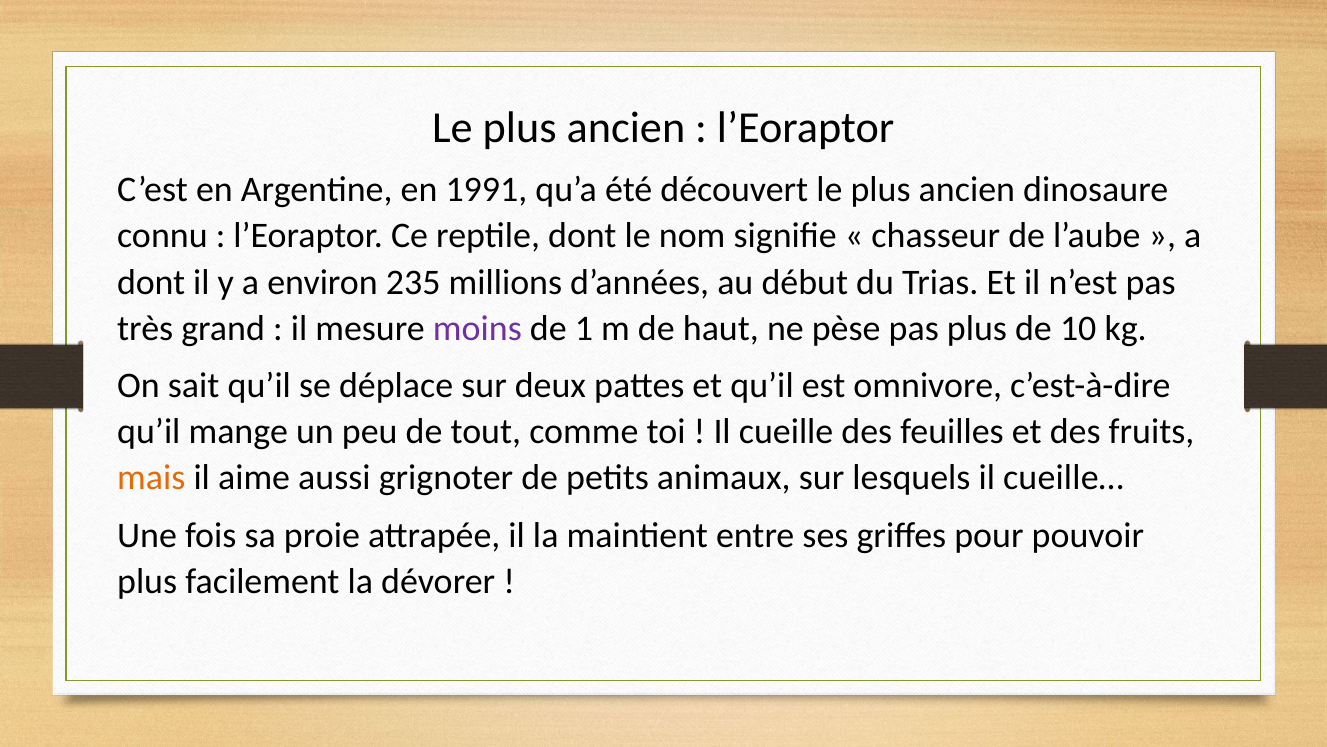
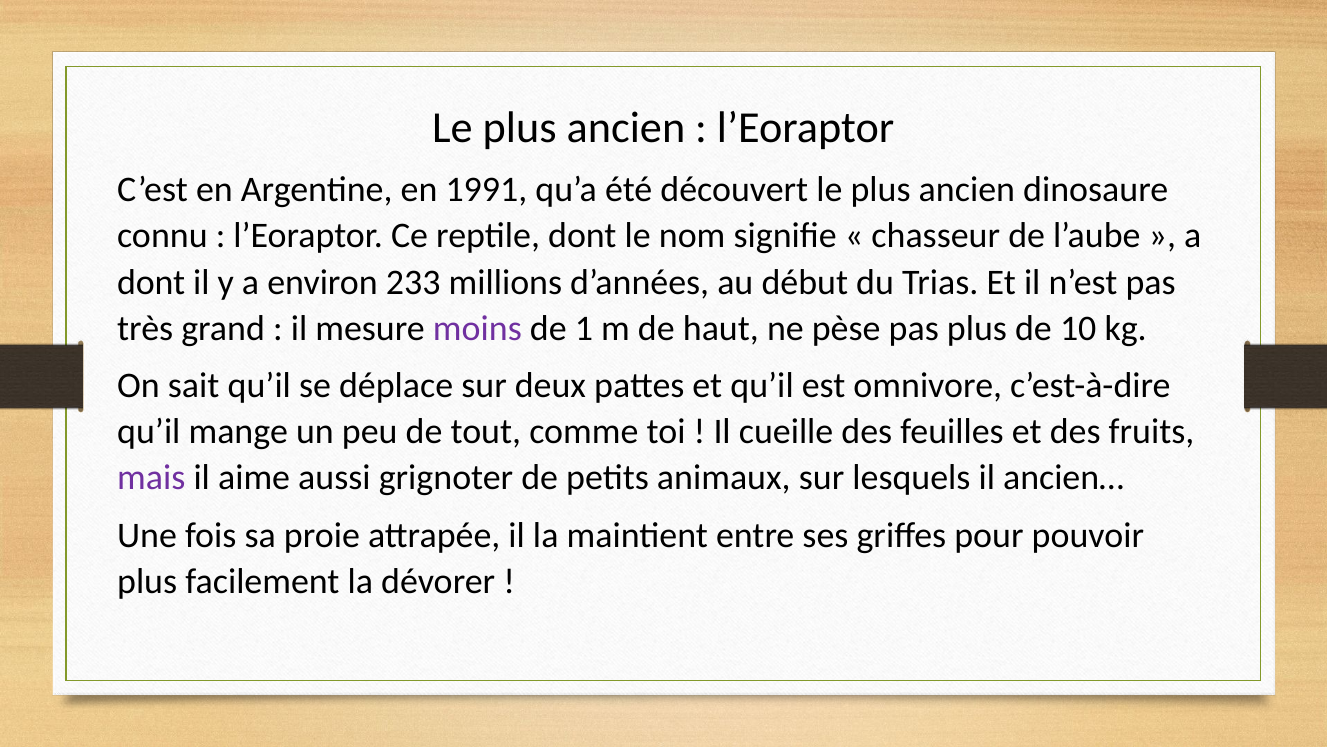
235: 235 -> 233
mais colour: orange -> purple
cueille…: cueille… -> ancien…
